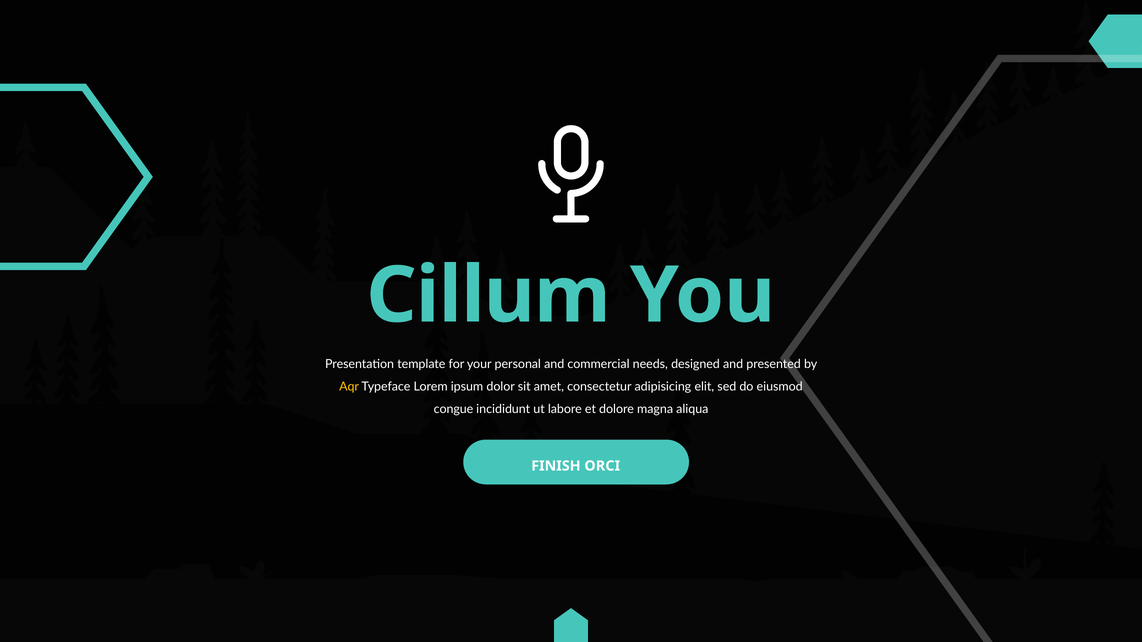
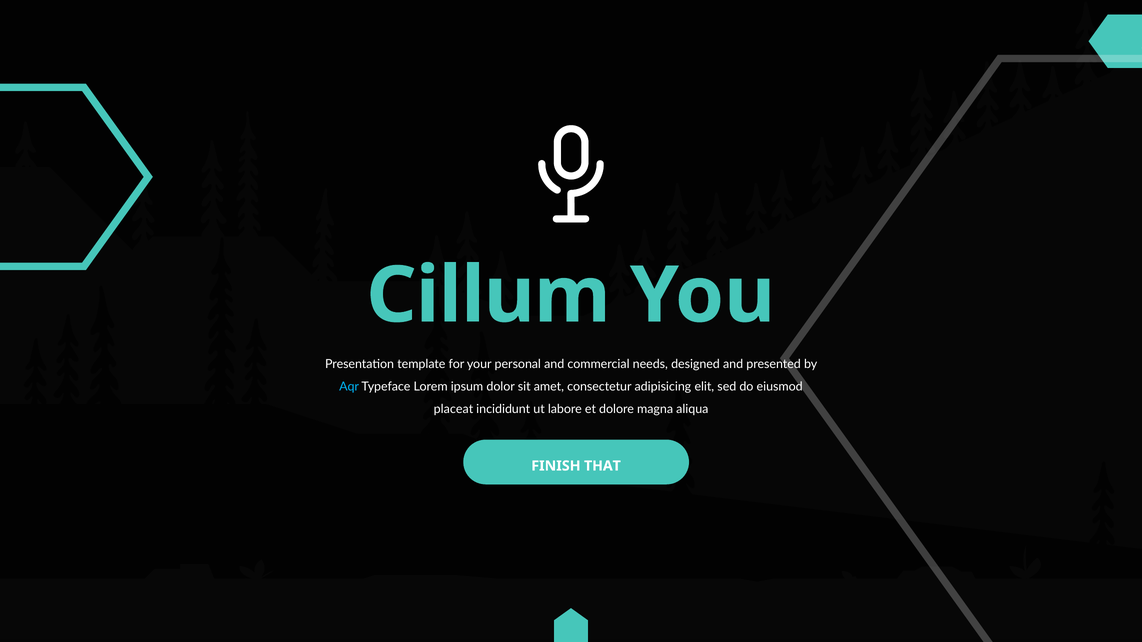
Aqr colour: yellow -> light blue
congue: congue -> placeat
ORCI: ORCI -> THAT
